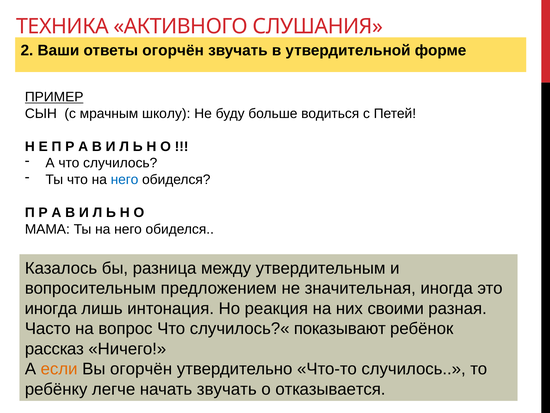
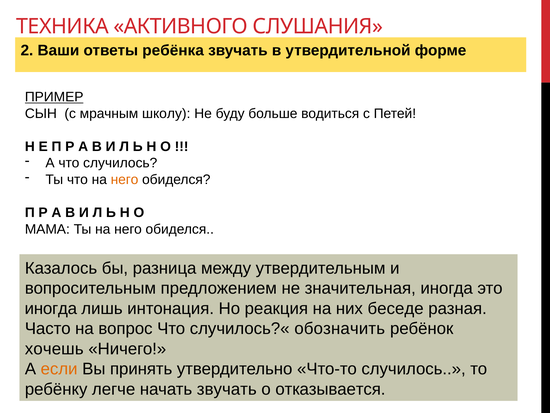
ответы огорчён: огорчён -> ребёнка
него at (125, 179) colour: blue -> orange
своими: своими -> беседе
показывают: показывают -> обозначить
рассказ: рассказ -> хочешь
Вы огорчён: огорчён -> принять
